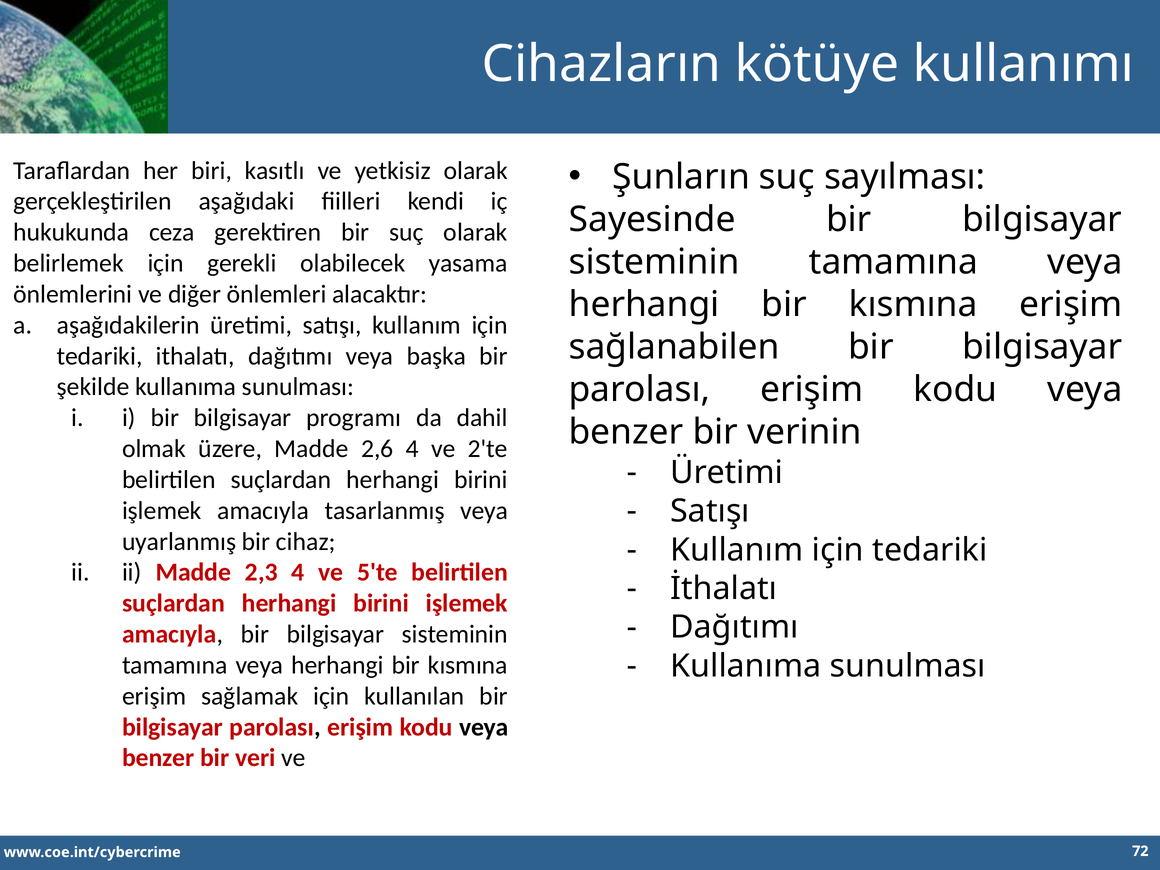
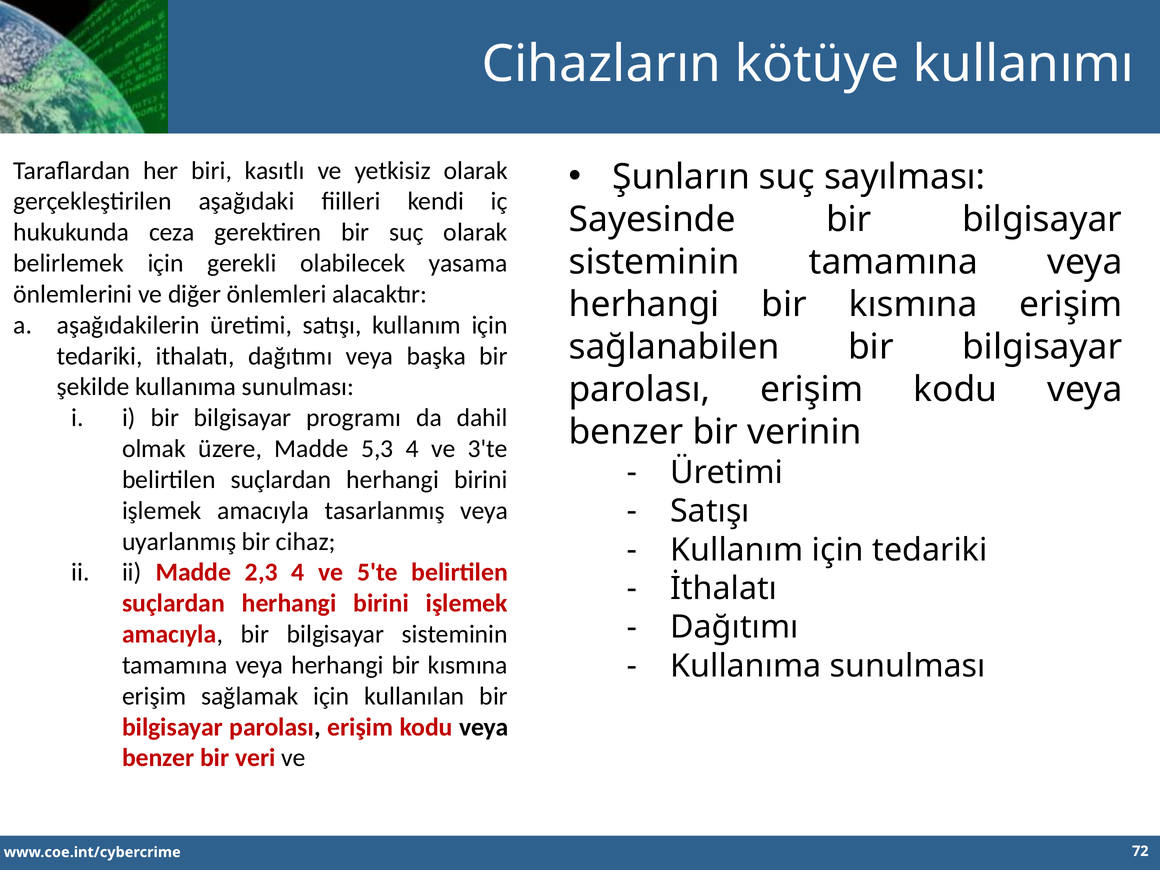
2,6: 2,6 -> 5,3
2'te: 2'te -> 3'te
